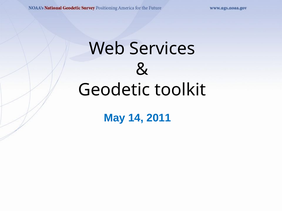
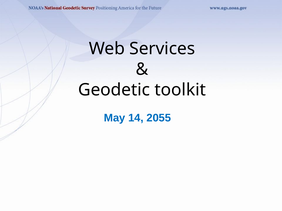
2011: 2011 -> 2055
